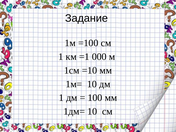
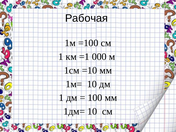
Задание: Задание -> Рабочая
